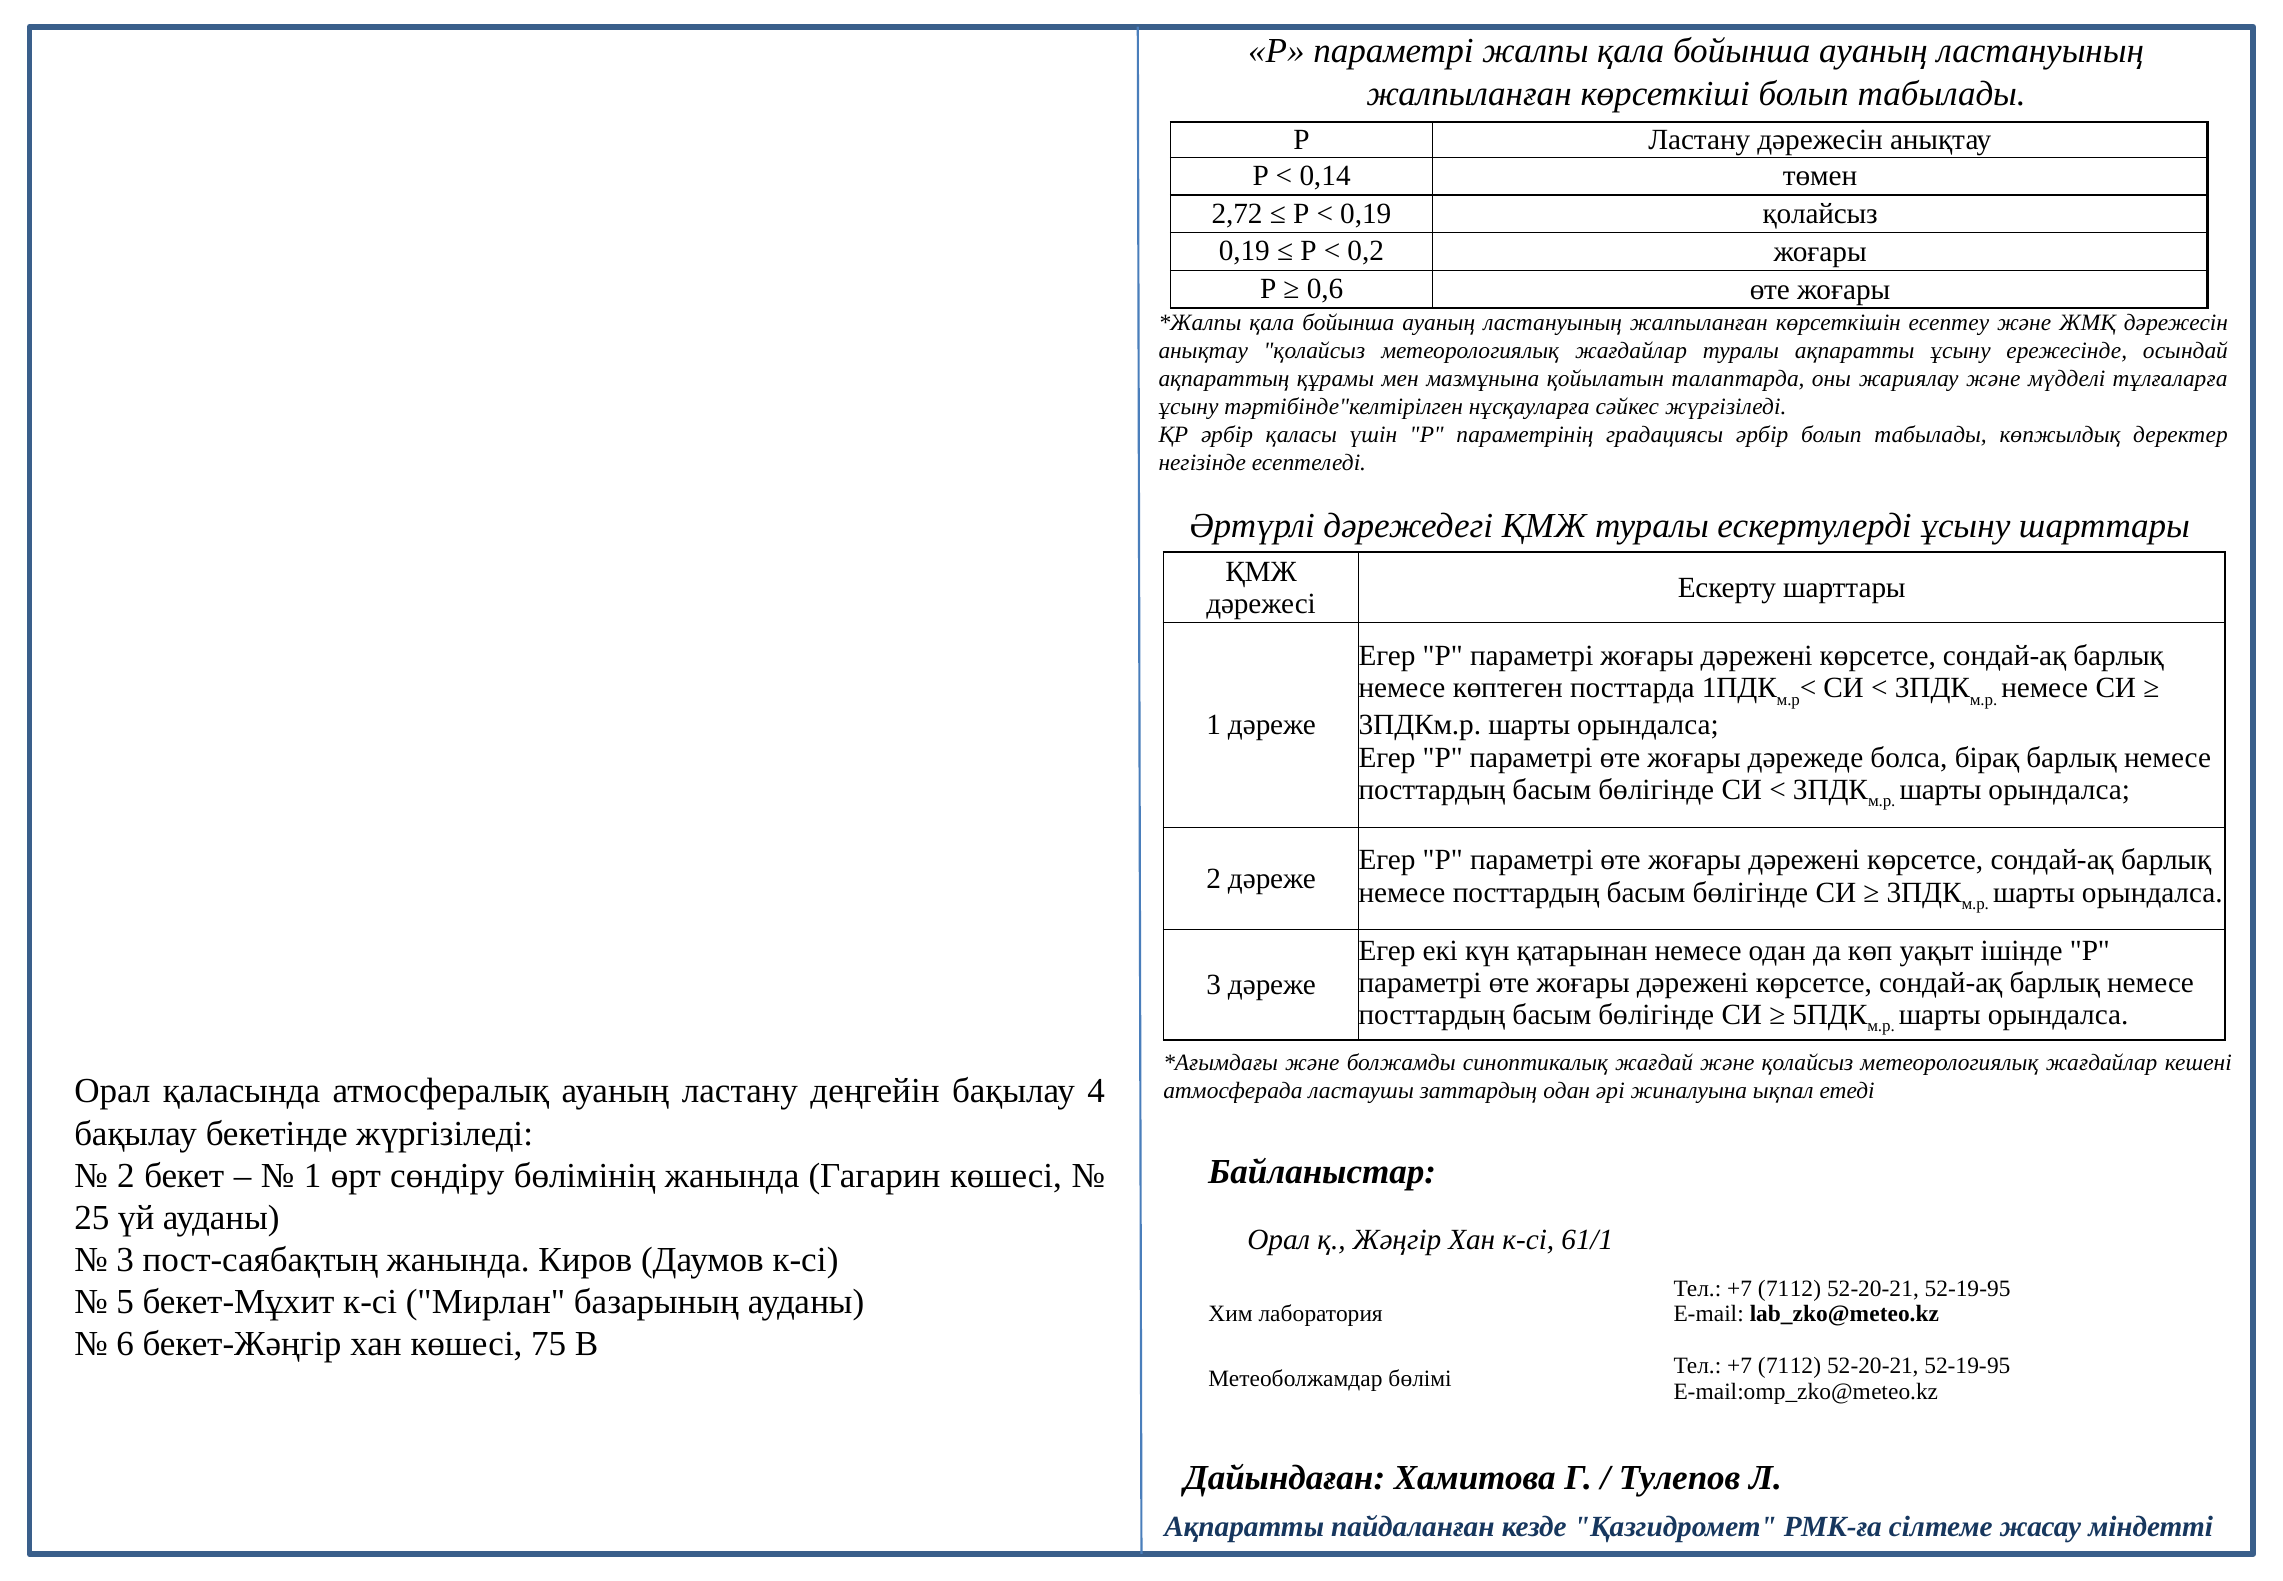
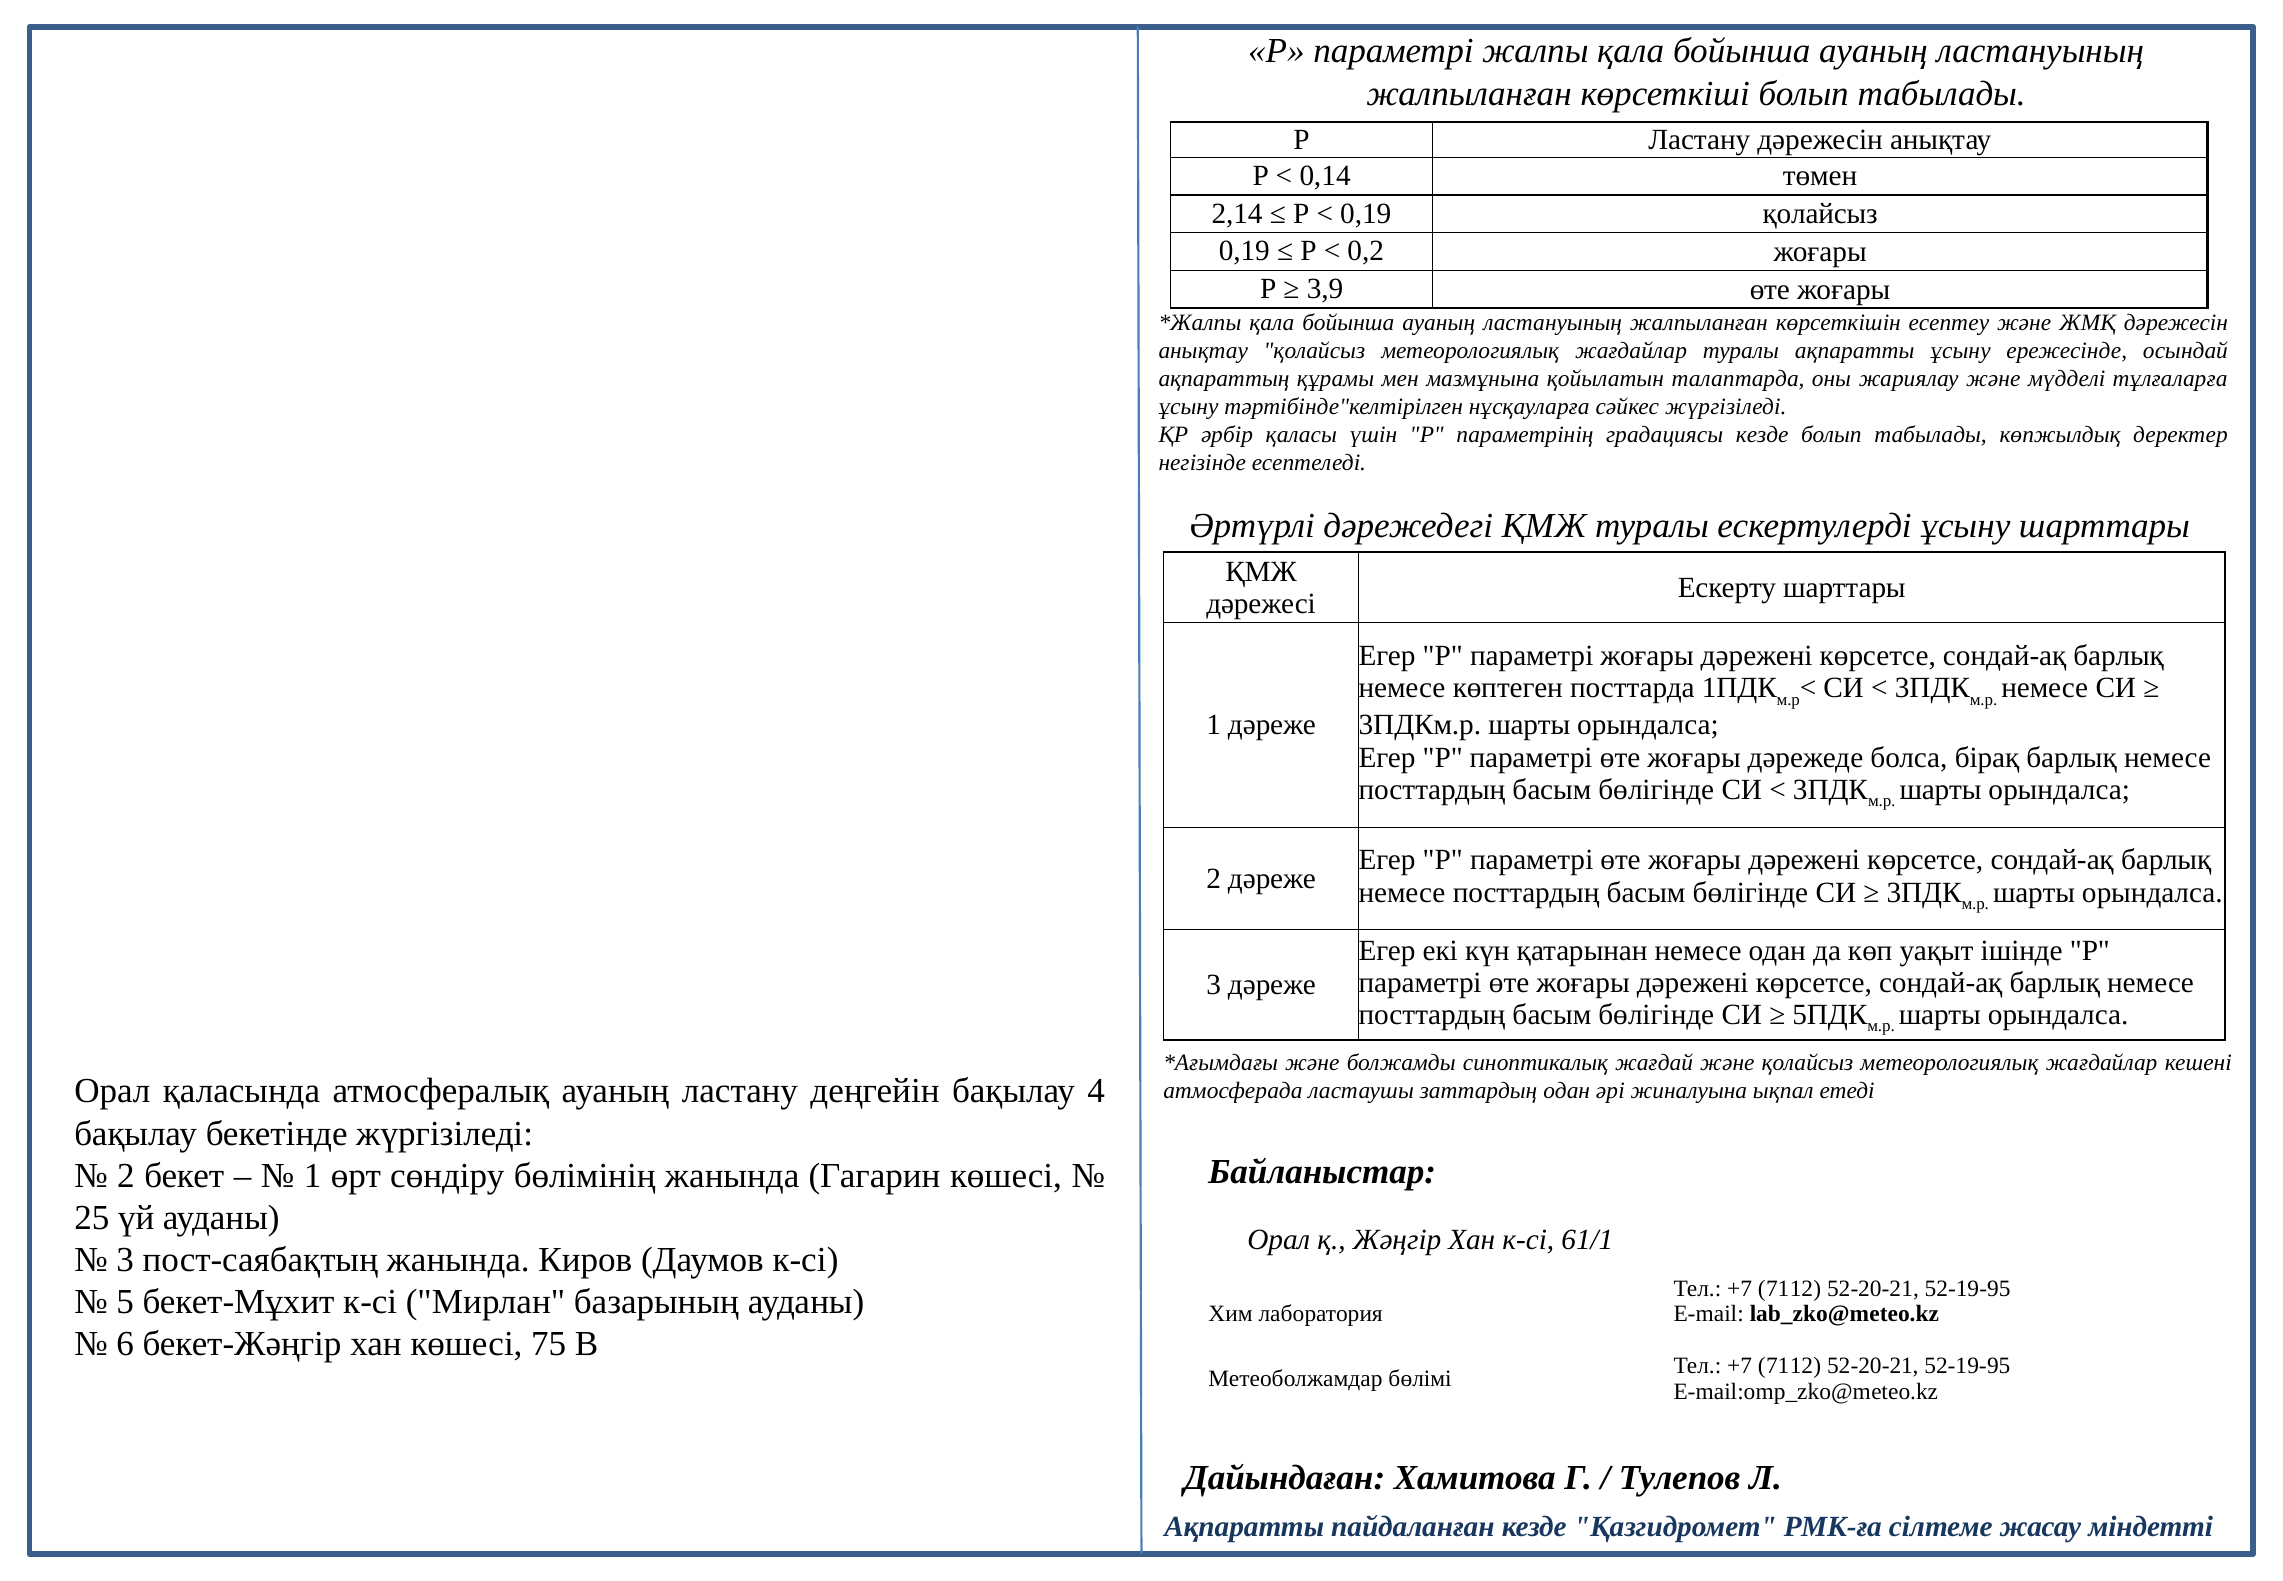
2,72: 2,72 -> 2,14
0,6: 0,6 -> 3,9
градациясы әрбір: әрбір -> кезде
